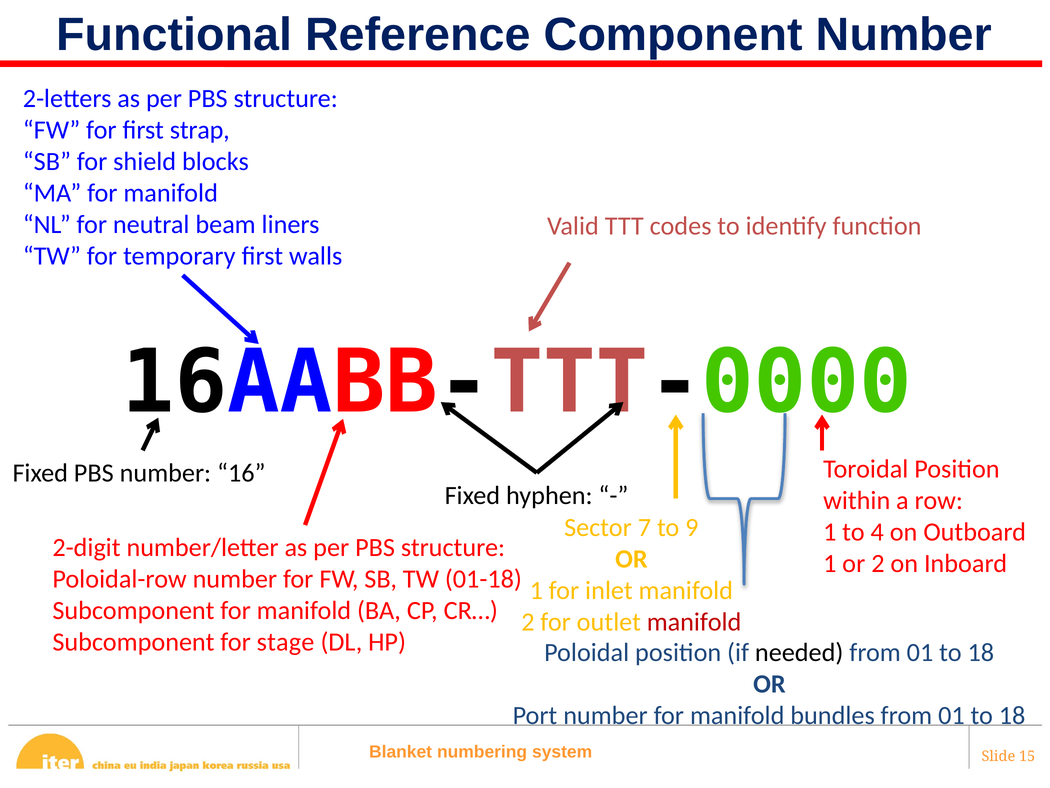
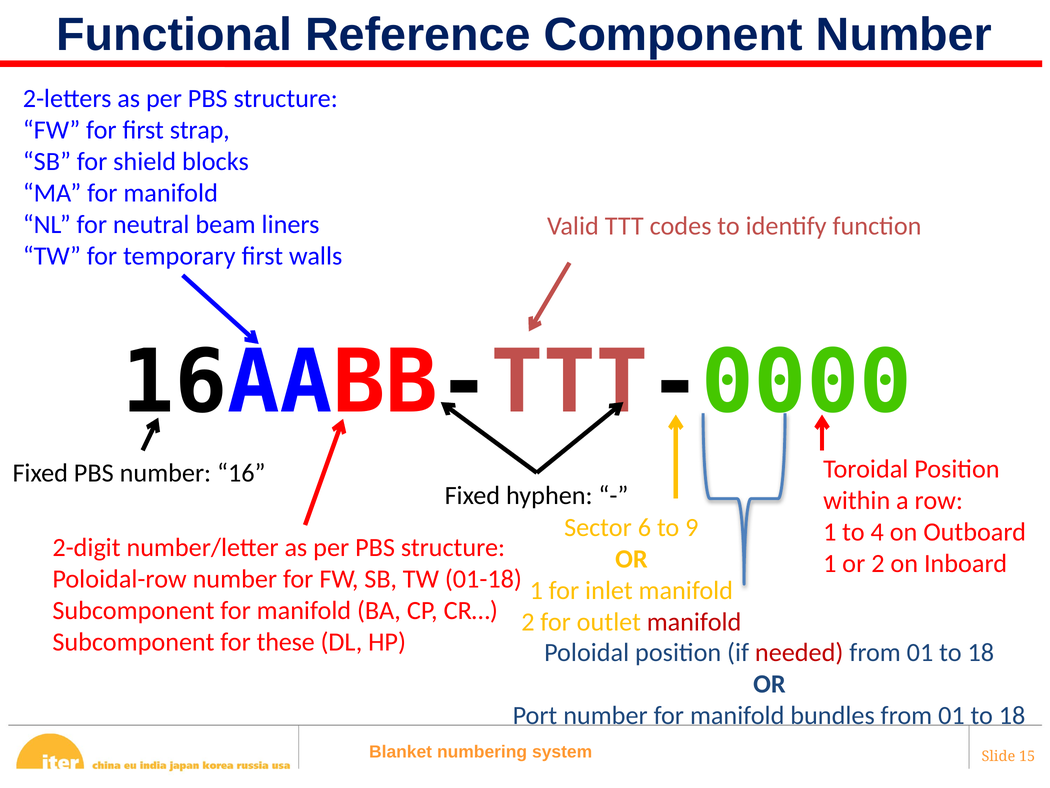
7: 7 -> 6
stage: stage -> these
needed colour: black -> red
